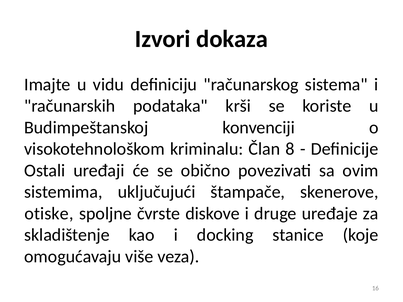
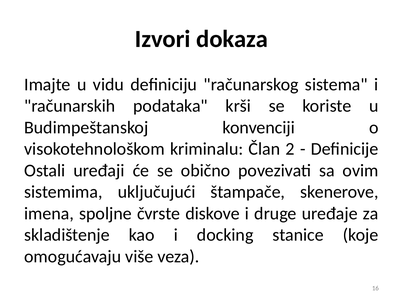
8: 8 -> 2
otiske: otiske -> imena
